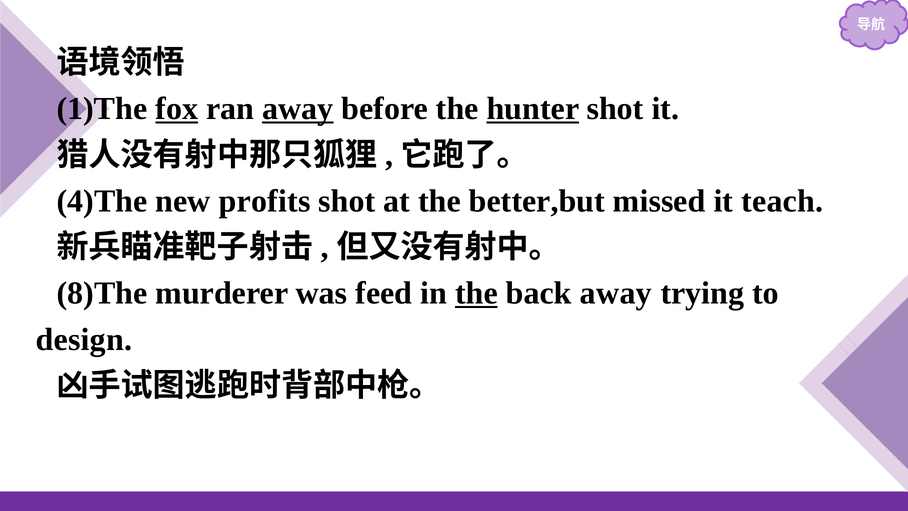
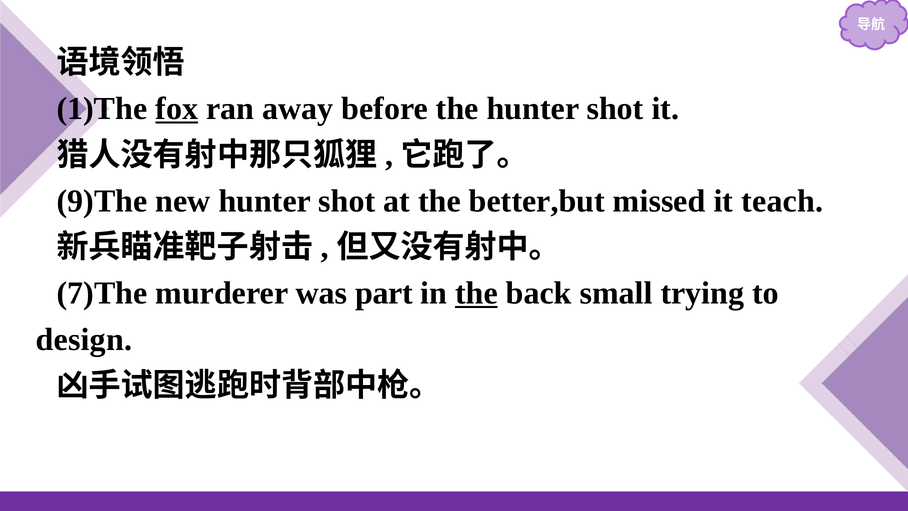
away at (298, 109) underline: present -> none
hunter at (533, 109) underline: present -> none
4)The: 4)The -> 9)The
new profits: profits -> hunter
8)The: 8)The -> 7)The
feed: feed -> part
back away: away -> small
